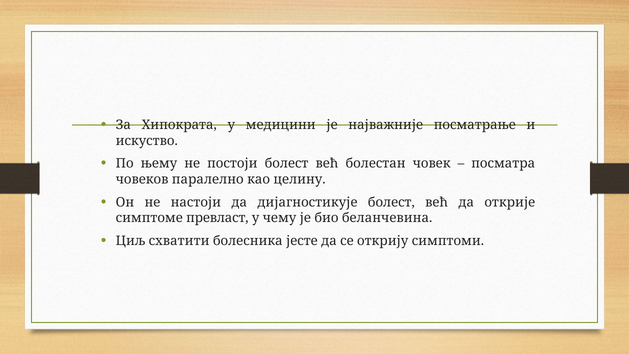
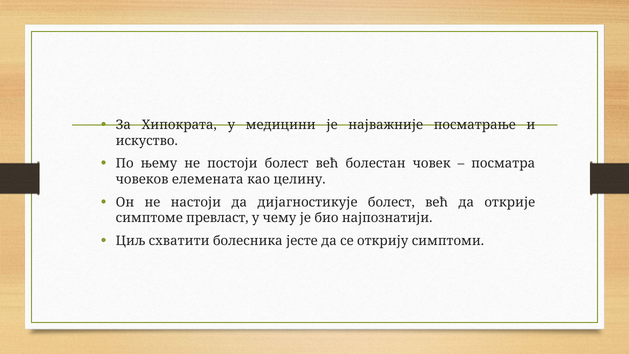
паралелно: паралелно -> елемената
беланчевина: беланчевина -> најпознатији
